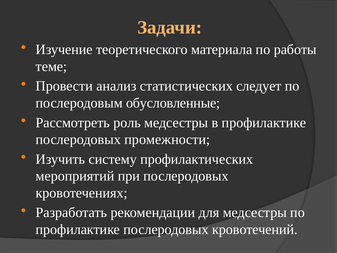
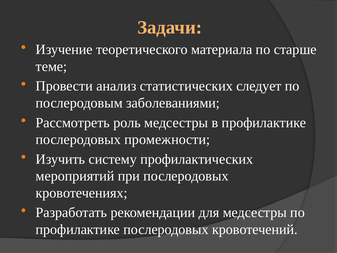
работы: работы -> старше
обусловленные: обусловленные -> заболеваниями
